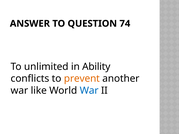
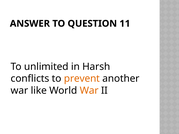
74: 74 -> 11
Ability: Ability -> Harsh
War at (89, 91) colour: blue -> orange
